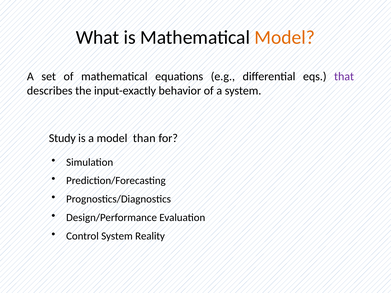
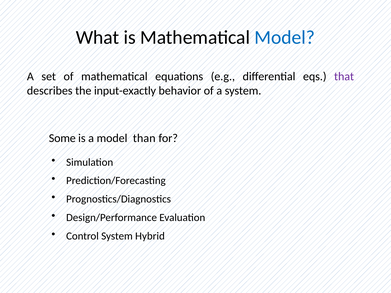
Model at (285, 38) colour: orange -> blue
Study: Study -> Some
Reality: Reality -> Hybrid
